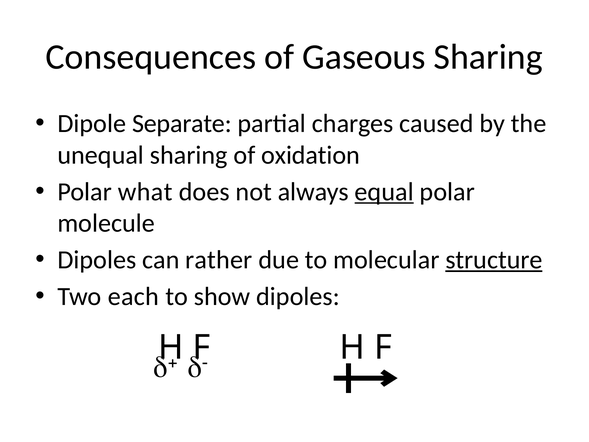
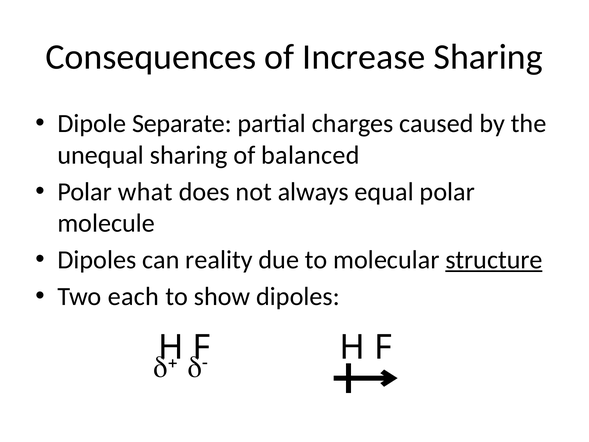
Gaseous: Gaseous -> Increase
oxidation: oxidation -> balanced
equal underline: present -> none
rather: rather -> reality
